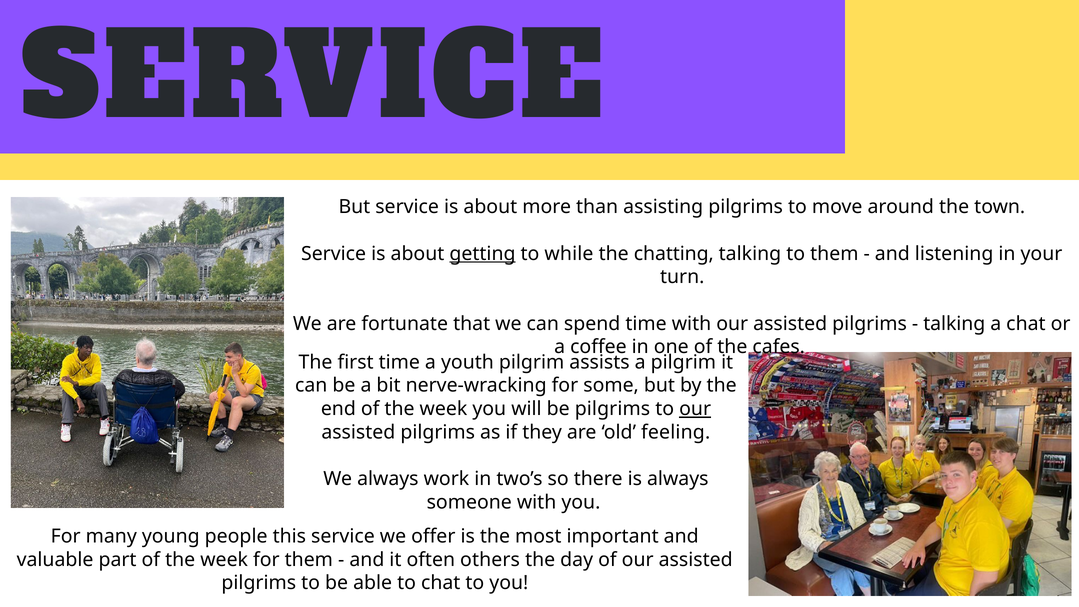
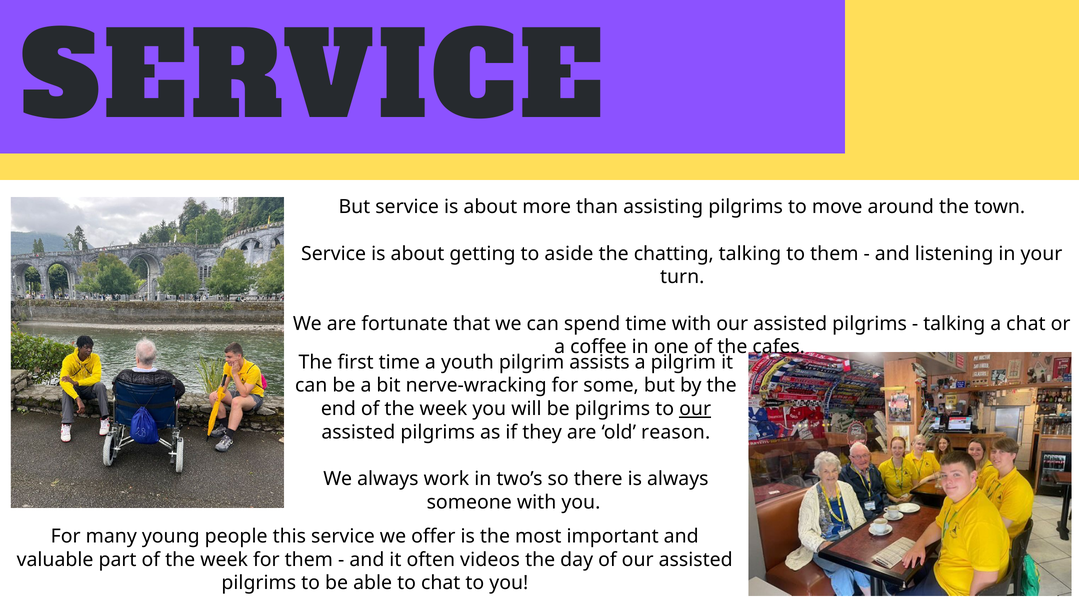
getting underline: present -> none
while: while -> aside
feeling: feeling -> reason
others: others -> videos
